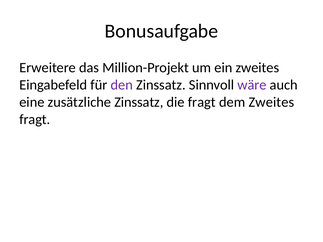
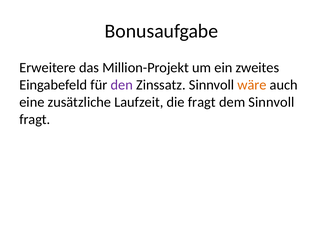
wäre colour: purple -> orange
zusätzliche Zinssatz: Zinssatz -> Laufzeit
dem Zweites: Zweites -> Sinnvoll
